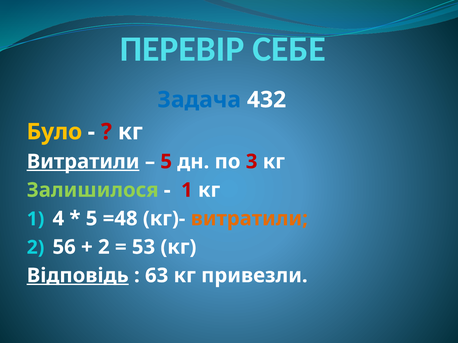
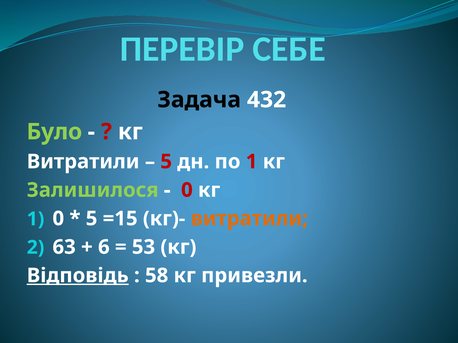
Задача colour: blue -> black
Було colour: yellow -> light green
Витратили at (83, 162) underline: present -> none
по 3: 3 -> 1
1 at (187, 190): 1 -> 0
4 at (58, 219): 4 -> 0
=48: =48 -> =15
56: 56 -> 63
2 at (104, 247): 2 -> 6
63: 63 -> 58
